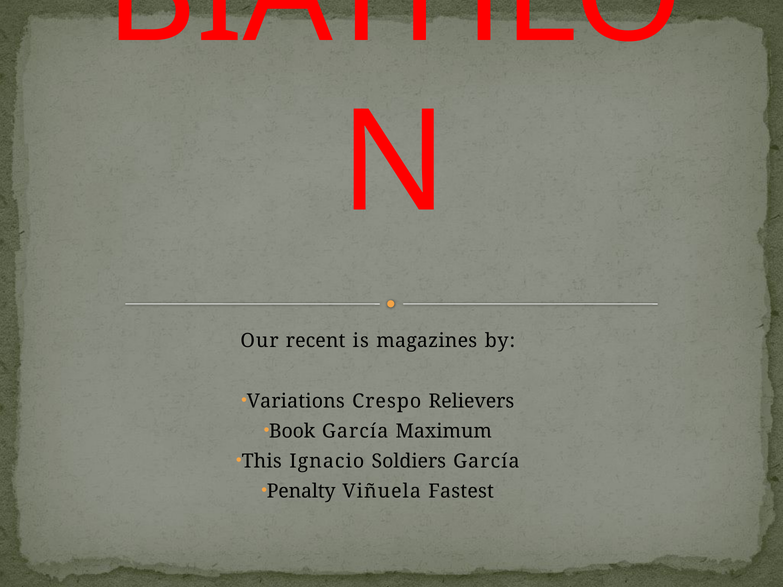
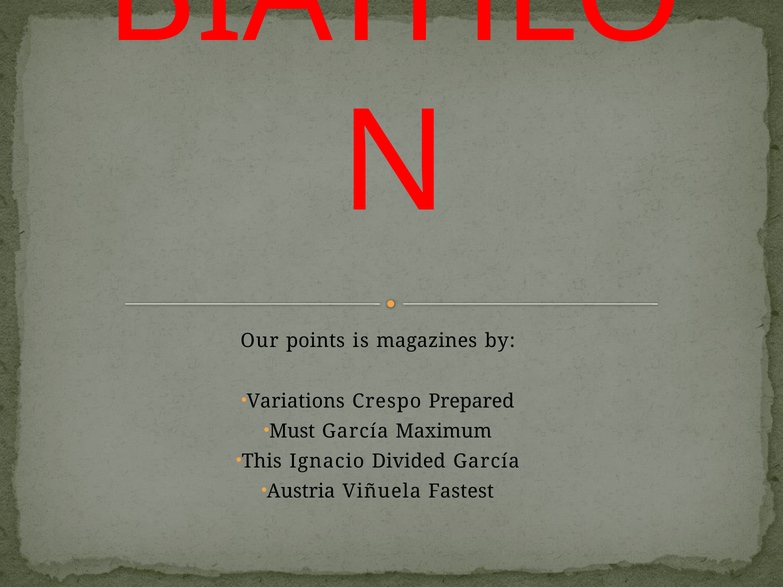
recent: recent -> points
Relievers: Relievers -> Prepared
Book: Book -> Must
Soldiers: Soldiers -> Divided
Penalty: Penalty -> Austria
